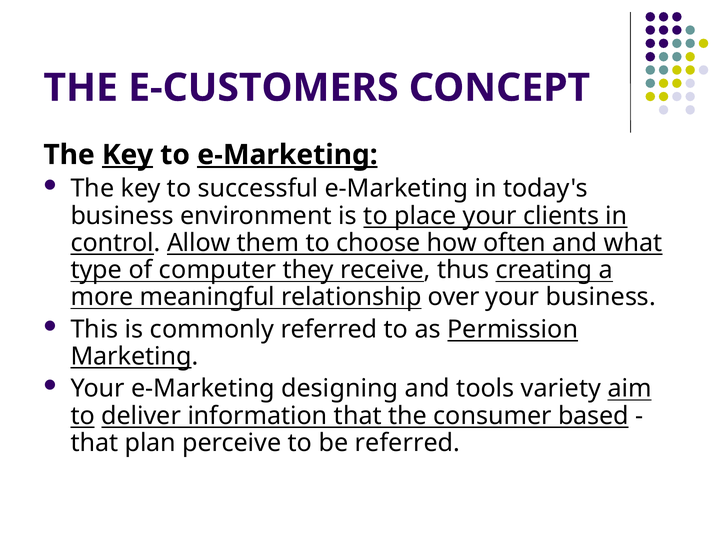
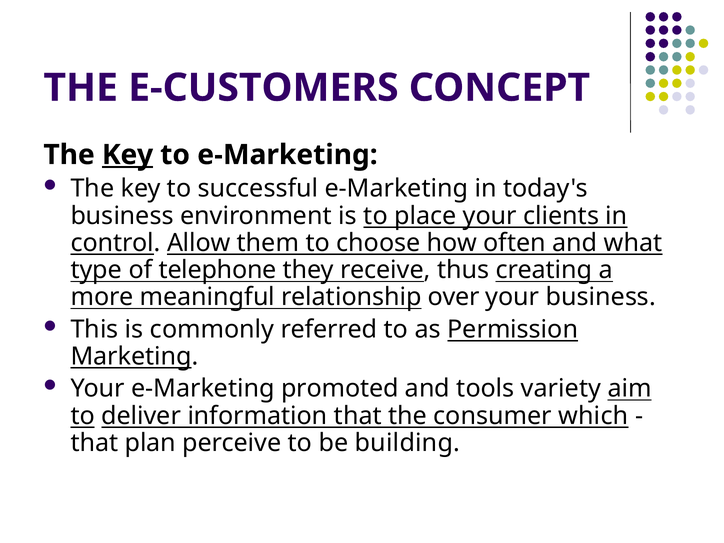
e-Marketing at (287, 155) underline: present -> none
computer: computer -> telephone
designing: designing -> promoted
based: based -> which
be referred: referred -> building
